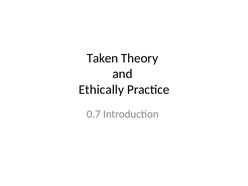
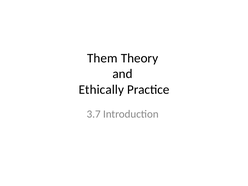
Taken: Taken -> Them
0.7: 0.7 -> 3.7
